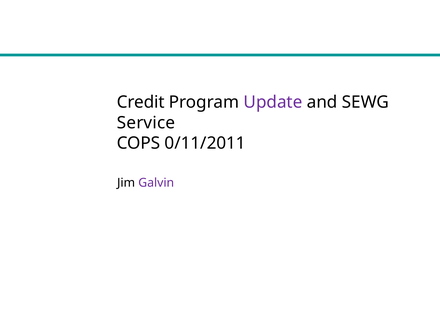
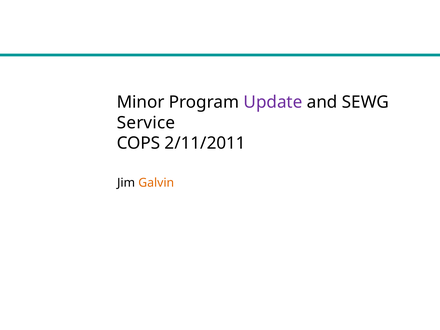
Credit: Credit -> Minor
0/11/2011: 0/11/2011 -> 2/11/2011
Galvin colour: purple -> orange
